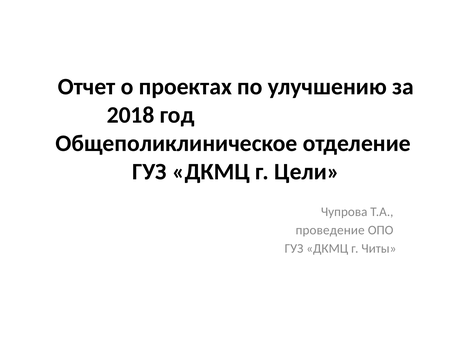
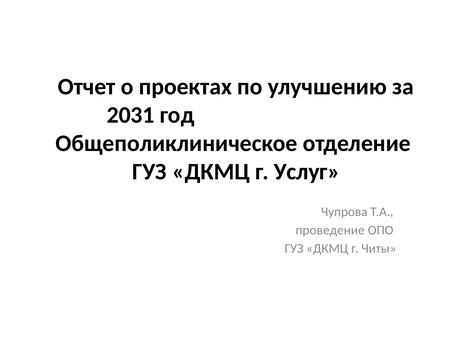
2018: 2018 -> 2031
Цели: Цели -> Услуг
